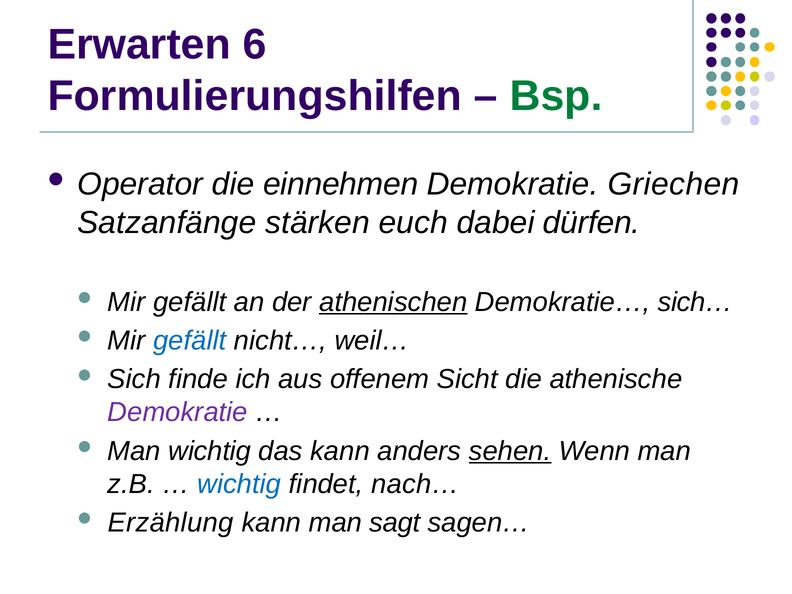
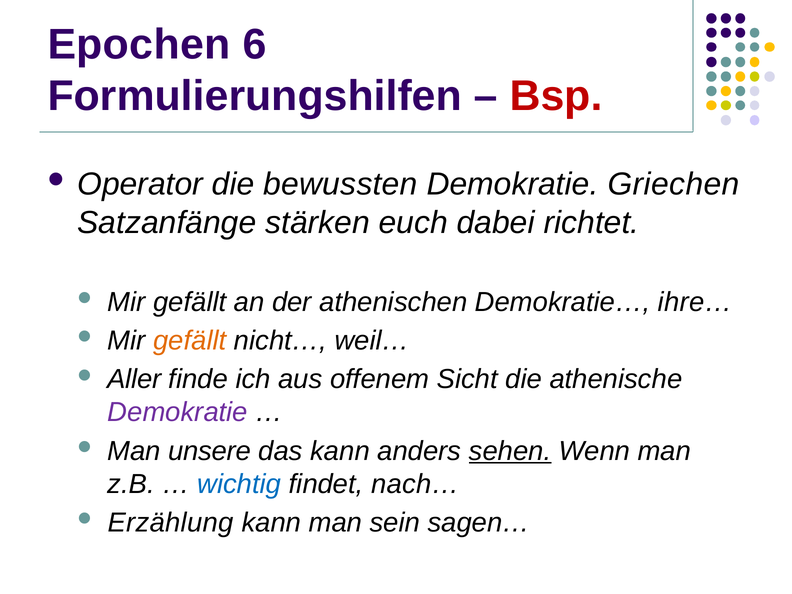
Erwarten: Erwarten -> Epochen
Bsp colour: green -> red
einnehmen: einnehmen -> bewussten
dürfen: dürfen -> richtet
athenischen underline: present -> none
sich…: sich… -> ihre…
gefällt at (190, 341) colour: blue -> orange
Sich: Sich -> Aller
Man wichtig: wichtig -> unsere
sagt: sagt -> sein
